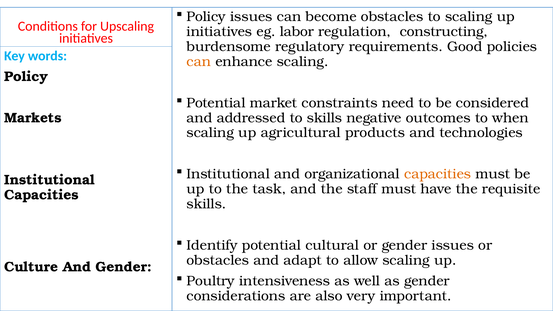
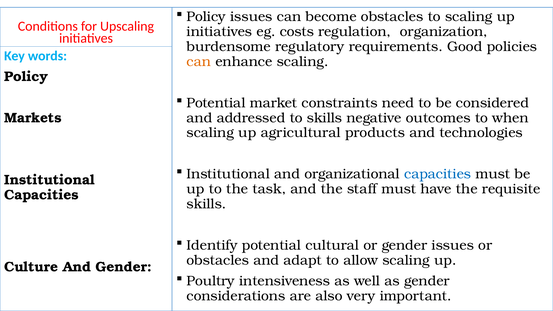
labor: labor -> costs
constructing: constructing -> organization
capacities at (438, 174) colour: orange -> blue
